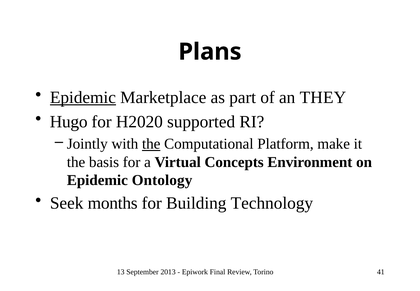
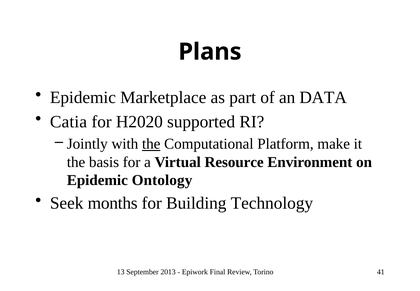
Epidemic at (83, 97) underline: present -> none
THEY: THEY -> DATA
Hugo: Hugo -> Catia
Concepts: Concepts -> Resource
